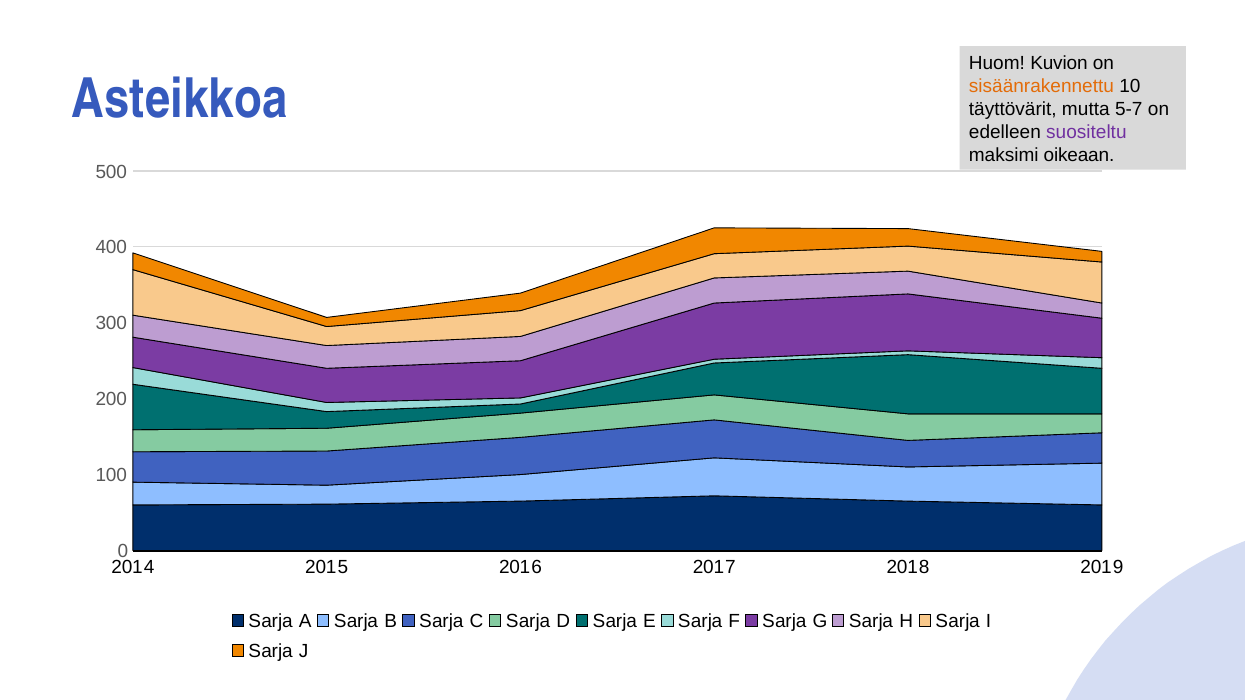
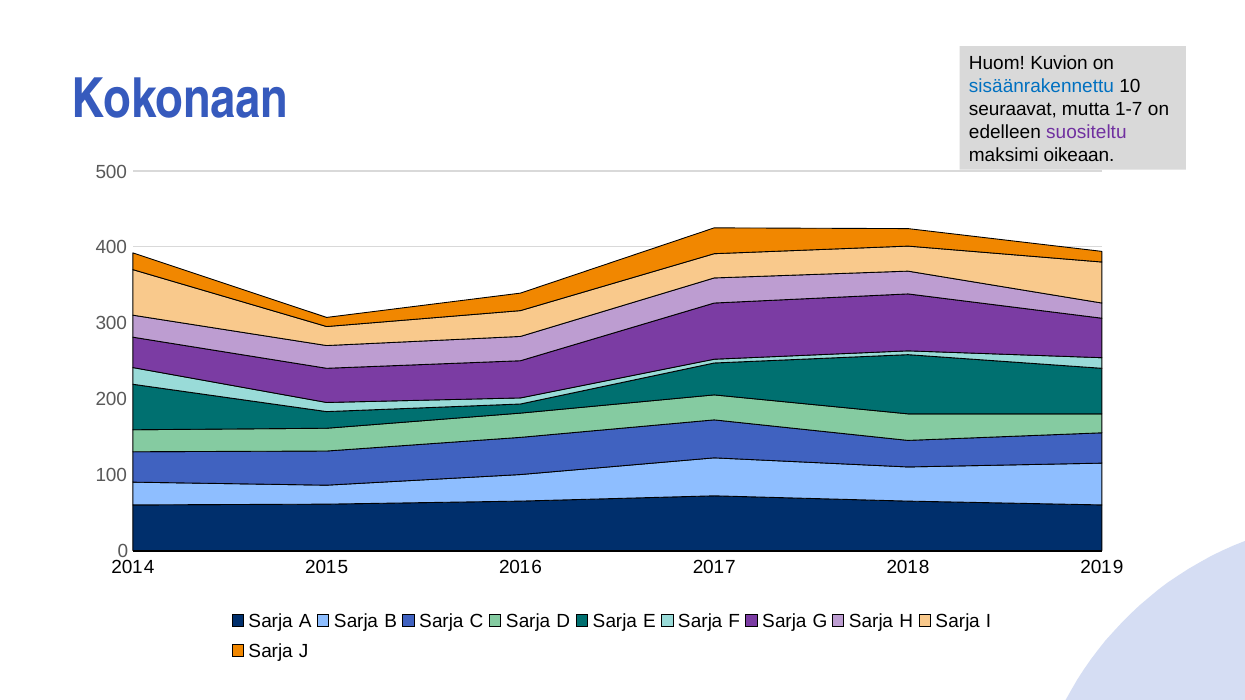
sisäänrakennettu colour: orange -> blue
Asteikkoa: Asteikkoa -> Kokonaan
täyttövärit: täyttövärit -> seuraavat
5-7: 5-7 -> 1-7
